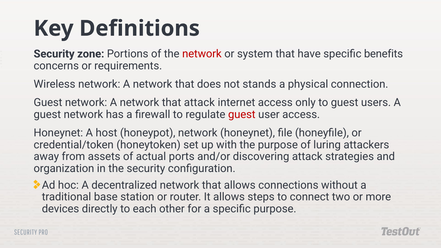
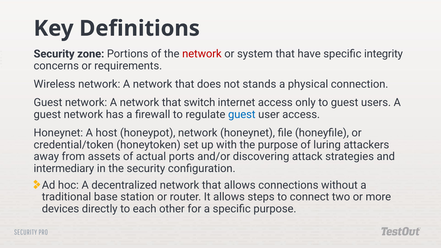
benefits: benefits -> integrity
that attack: attack -> switch
guest at (242, 114) colour: red -> blue
organization: organization -> intermediary
